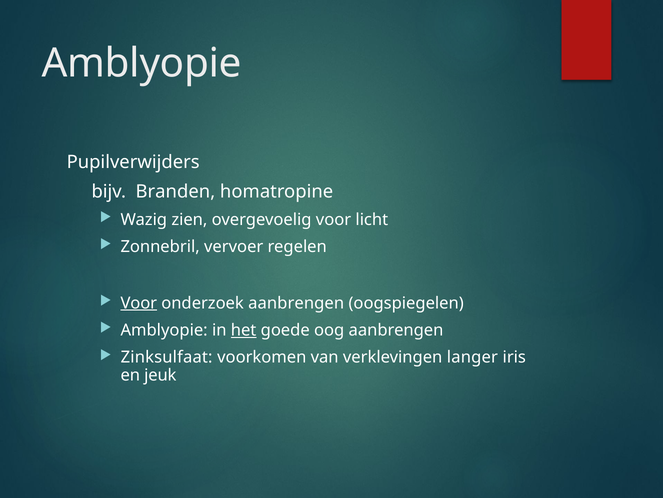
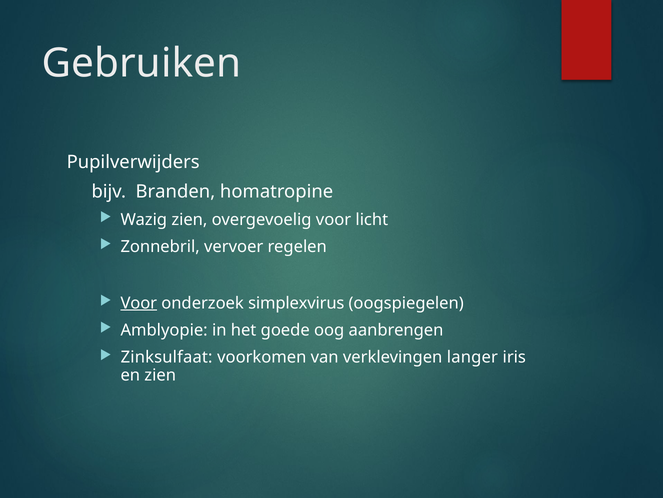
Amblyopie at (142, 63): Amblyopie -> Gebruiken
onderzoek aanbrengen: aanbrengen -> simplexvirus
het underline: present -> none
en jeuk: jeuk -> zien
